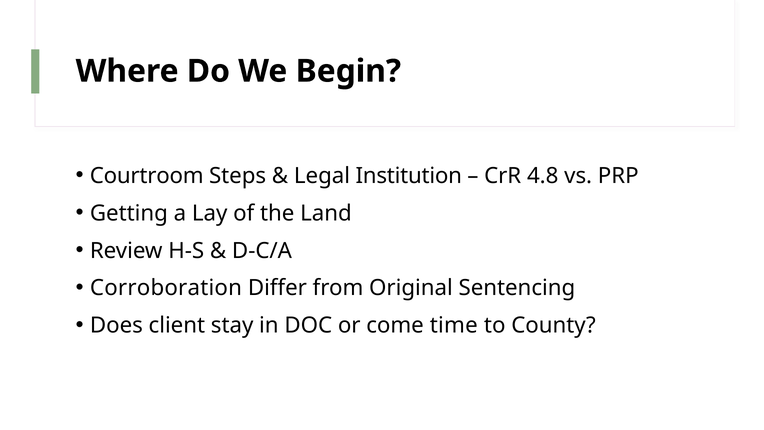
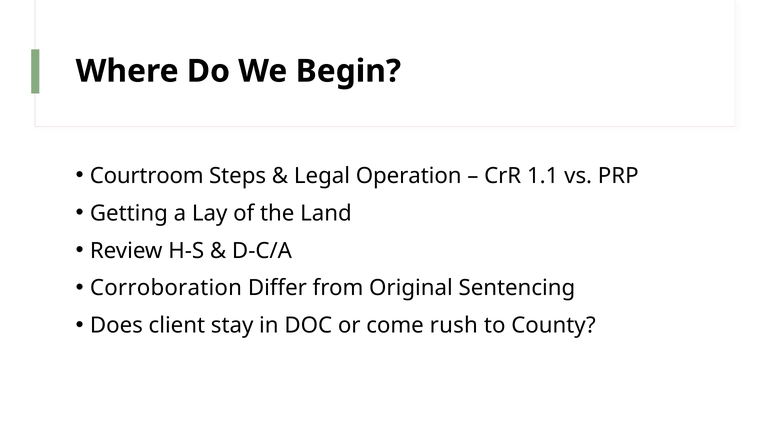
Institution: Institution -> Operation
4.8: 4.8 -> 1.1
time: time -> rush
